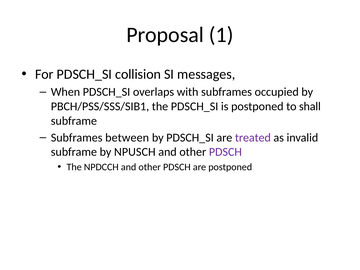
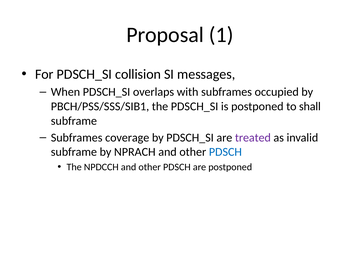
between: between -> coverage
NPUSCH: NPUSCH -> NPRACH
PDSCH at (225, 152) colour: purple -> blue
